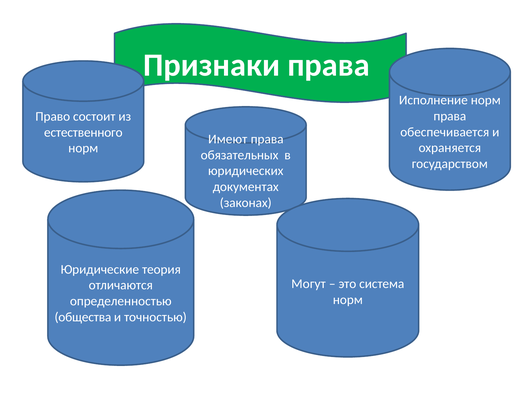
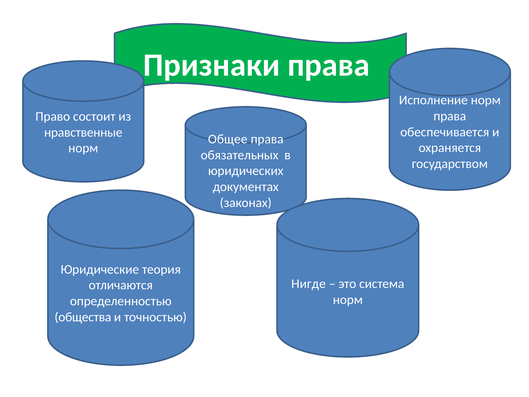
естественного: естественного -> нравственные
Имеют: Имеют -> Общее
Могут: Могут -> Нигде
